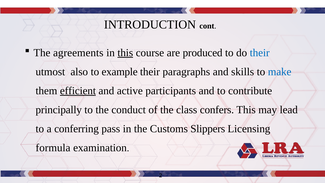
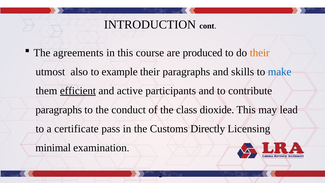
this at (125, 53) underline: present -> none
their at (260, 53) colour: blue -> orange
principally at (59, 110): principally -> paragraphs
confers: confers -> dioxide
conferring: conferring -> certificate
Slippers: Slippers -> Directly
formula: formula -> minimal
